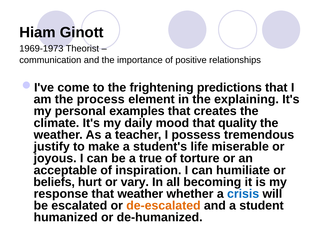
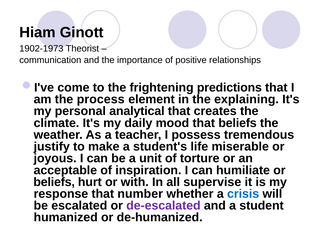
1969-1973: 1969-1973 -> 1902-1973
examples: examples -> analytical
that quality: quality -> beliefs
true: true -> unit
vary: vary -> with
becoming: becoming -> supervise
that weather: weather -> number
de-escalated colour: orange -> purple
